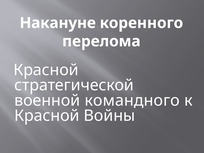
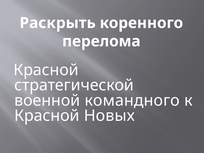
Накануне: Накануне -> Раскрыть
Войны: Войны -> Новых
